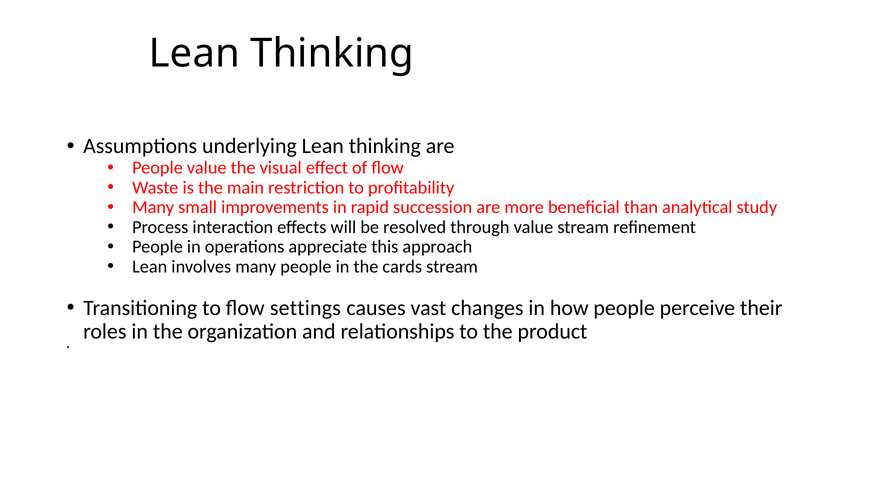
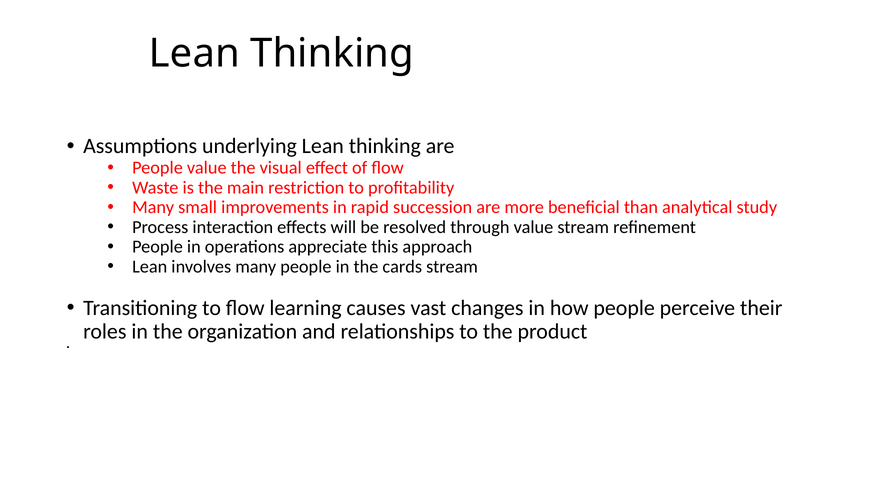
settings: settings -> learning
